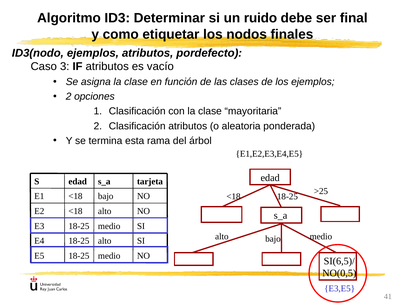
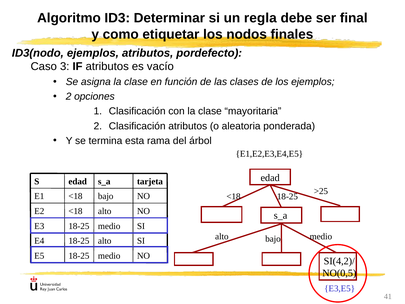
ruido: ruido -> regla
SI(6,5)/: SI(6,5)/ -> SI(4,2)/
